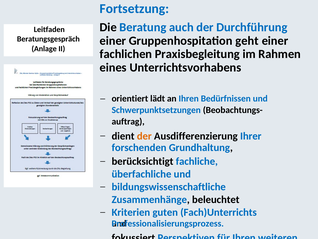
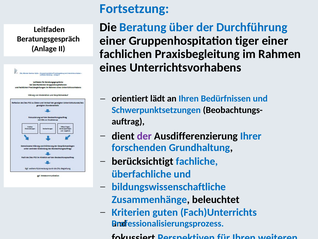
auch: auch -> über
geht: geht -> tiger
der at (144, 136) colour: orange -> purple
